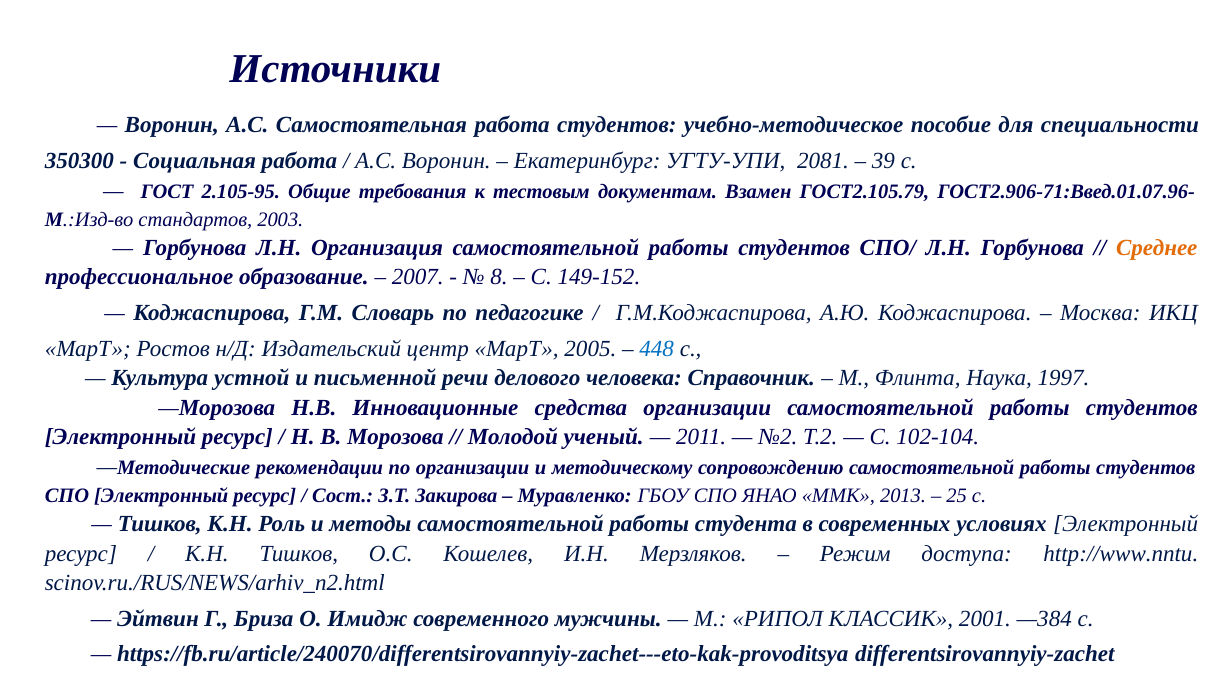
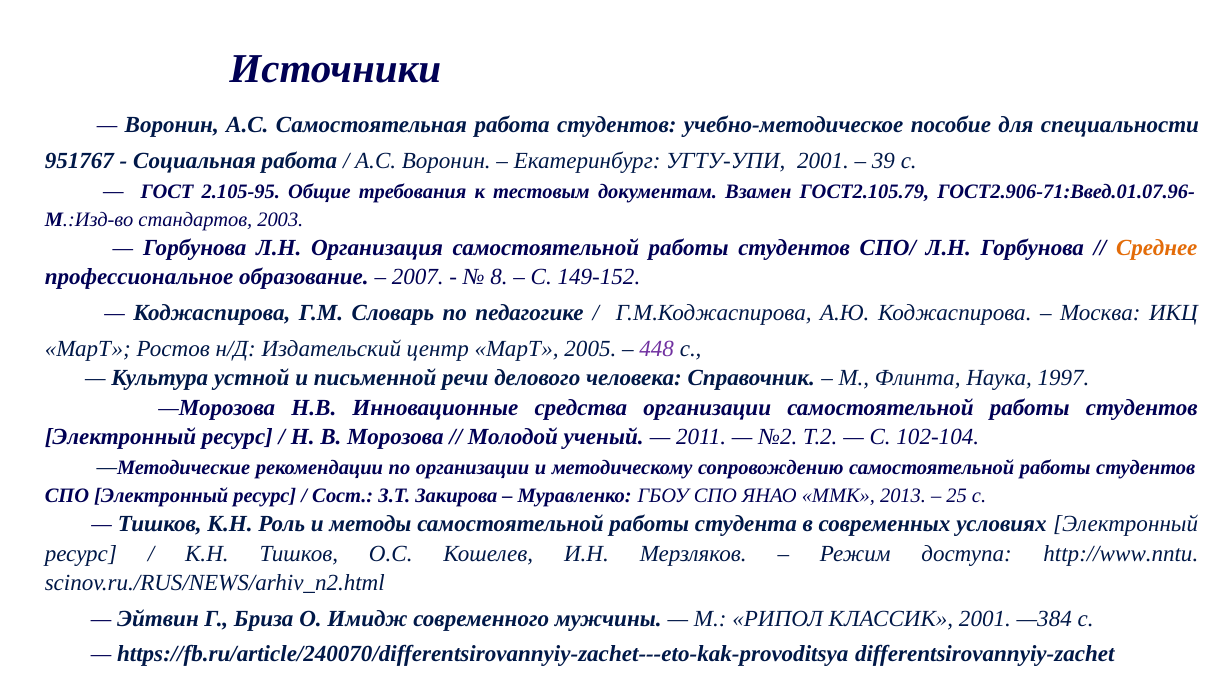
350300: 350300 -> 951767
УГТУ-УПИ 2081: 2081 -> 2001
448 colour: blue -> purple
